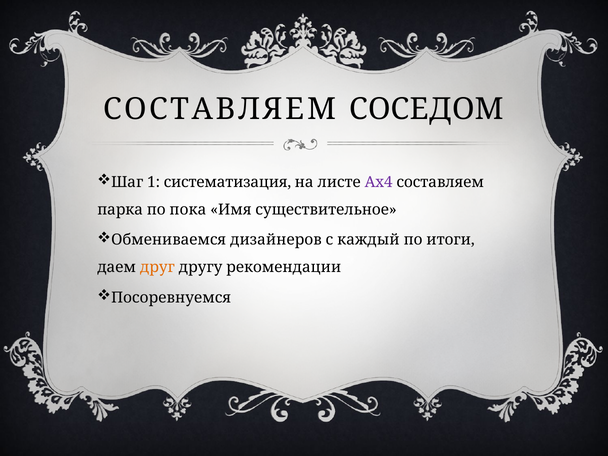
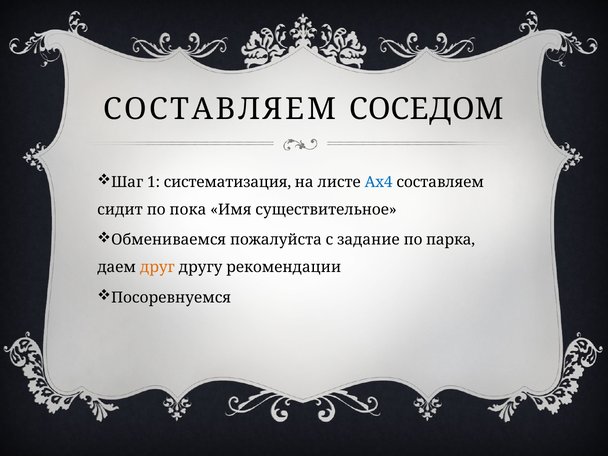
Ах4 colour: purple -> blue
парка: парка -> сидит
дизайнеров: дизайнеров -> пожалуйста
каждый: каждый -> задание
итоги: итоги -> парка
